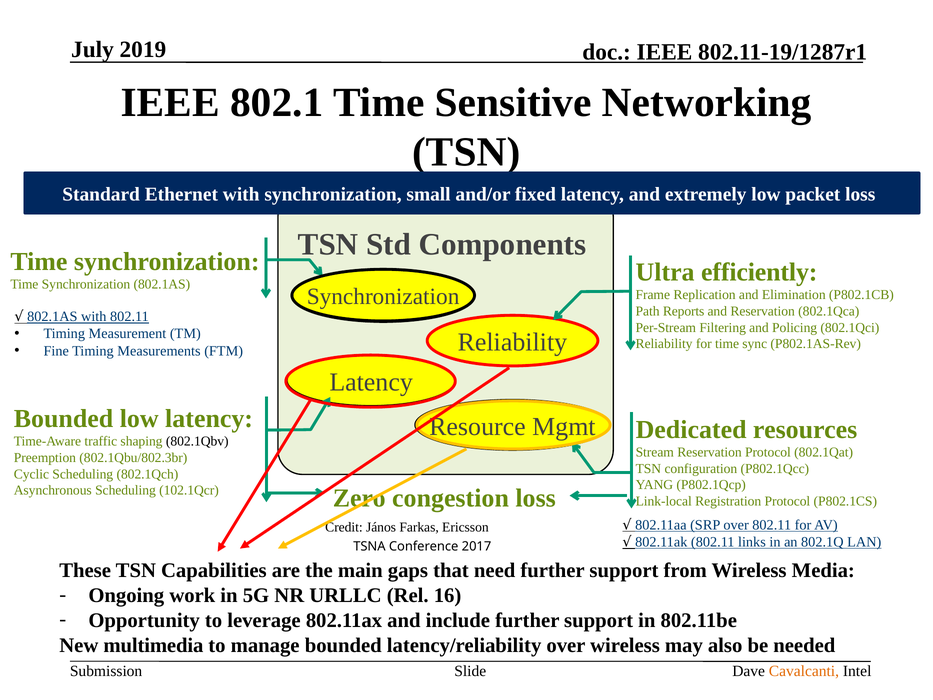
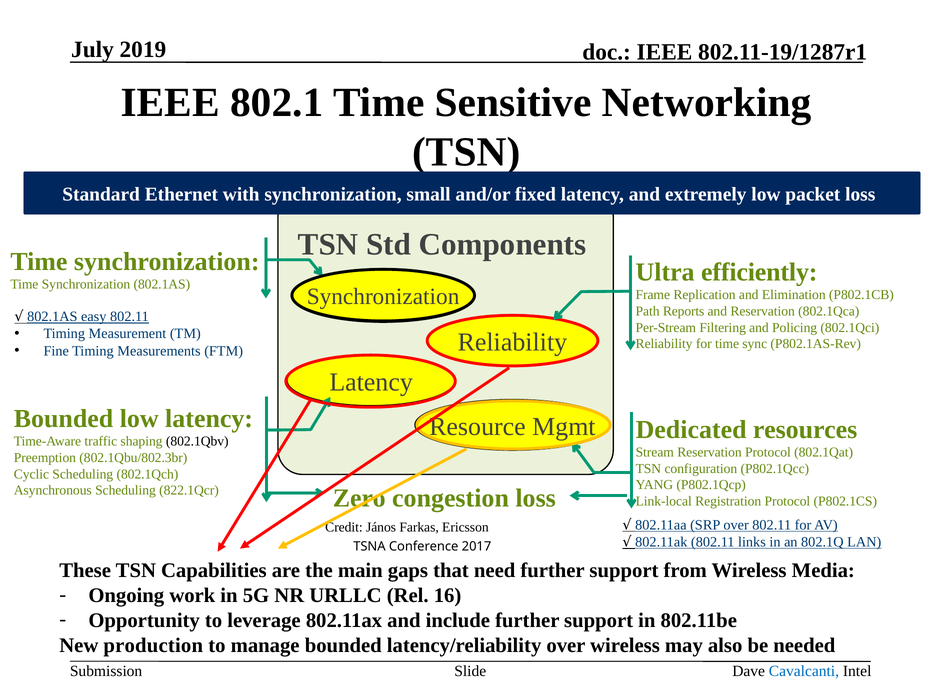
802.1AS with: with -> easy
102.1Qcr: 102.1Qcr -> 822.1Qcr
multimedia: multimedia -> production
Cavalcanti colour: orange -> blue
